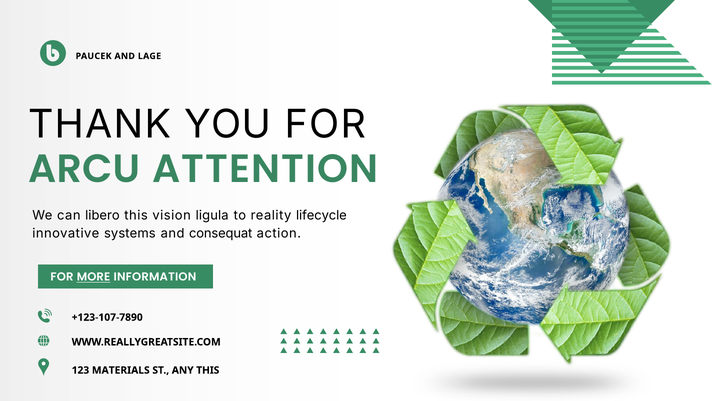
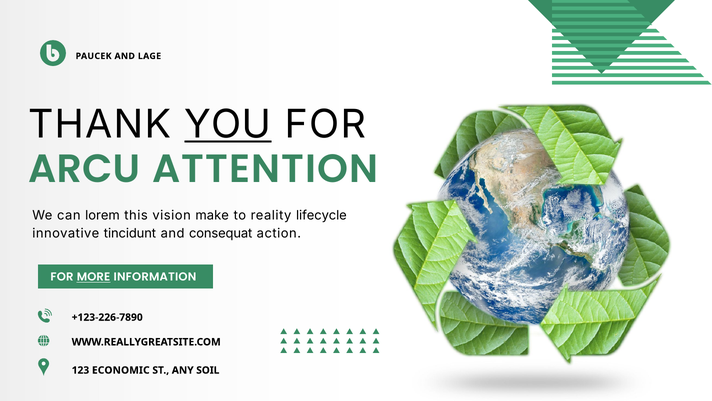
YOU underline: none -> present
libero: libero -> lorem
ligula: ligula -> make
systems: systems -> tincidunt
+123-107-7890: +123-107-7890 -> +123-226-7890
MATERIALS: MATERIALS -> ECONOMIC
ANY THIS: THIS -> SOIL
